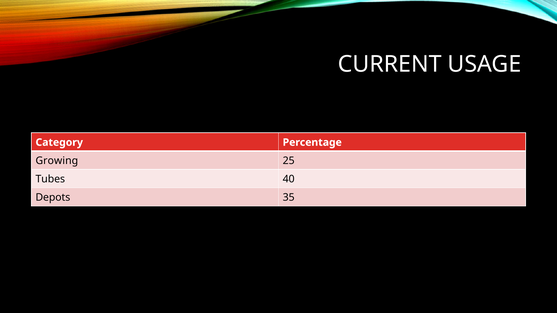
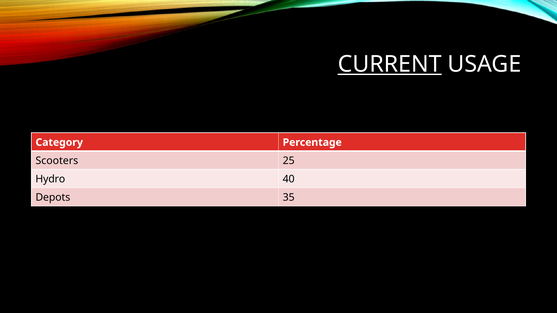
CURRENT underline: none -> present
Growing: Growing -> Scooters
Tubes: Tubes -> Hydro
